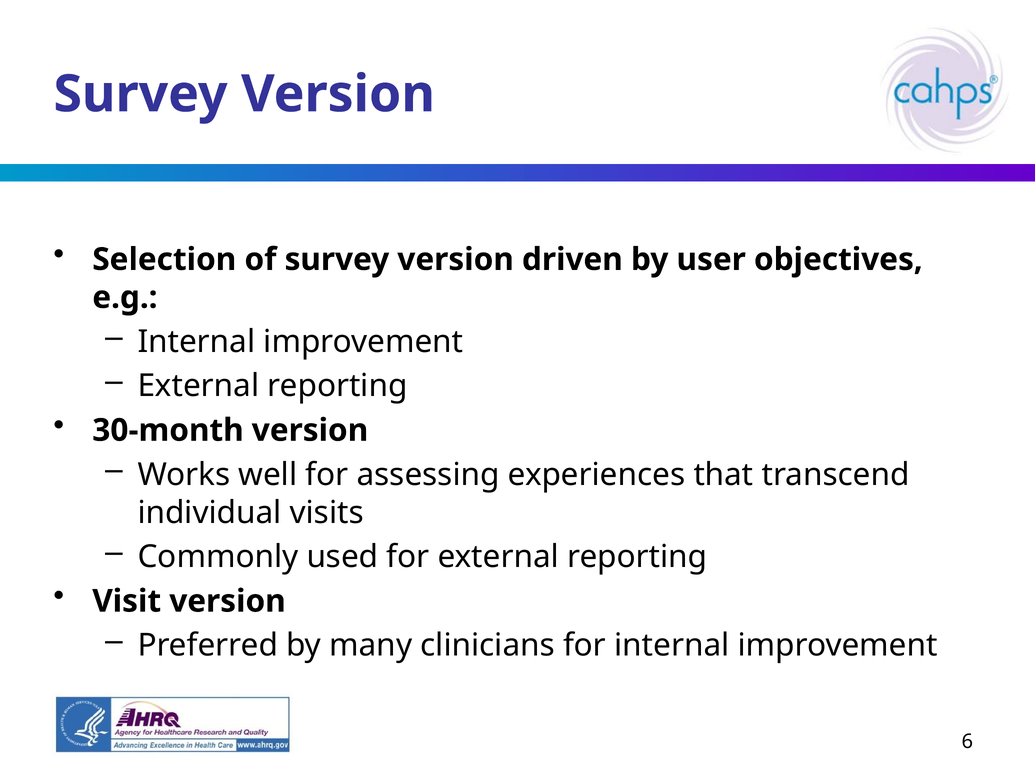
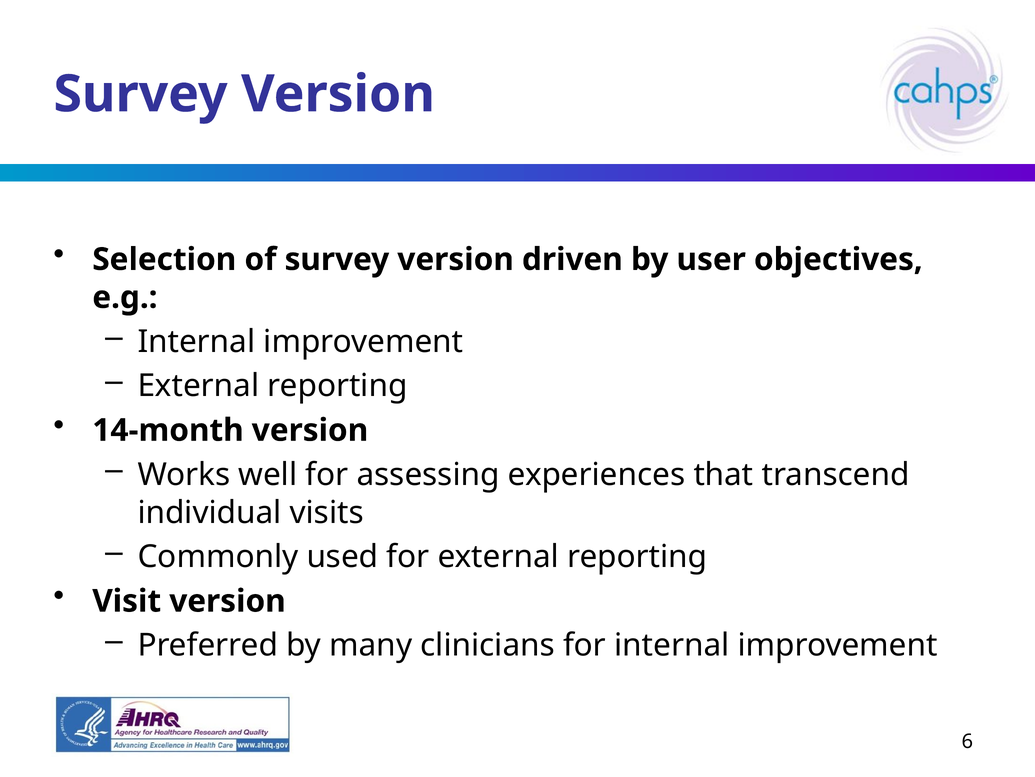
30-month: 30-month -> 14-month
